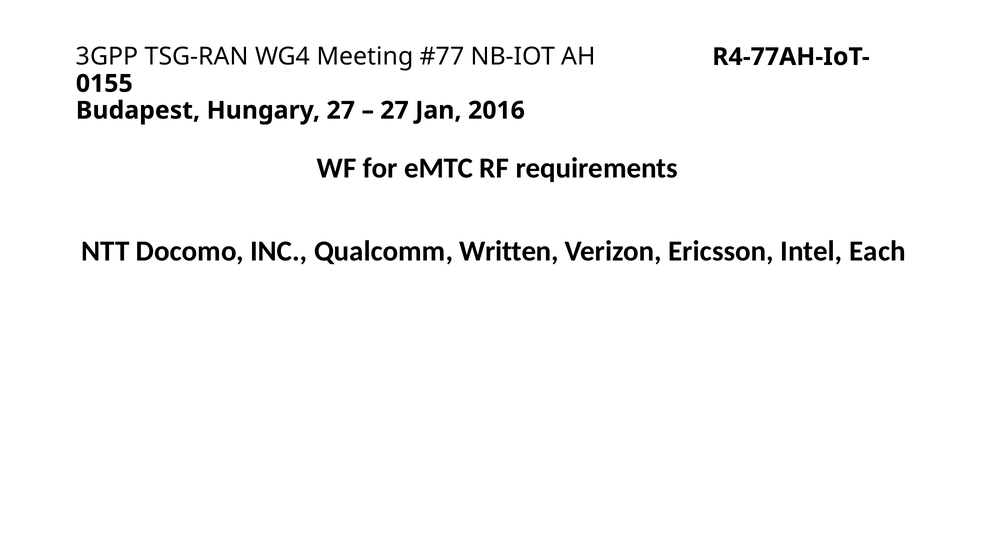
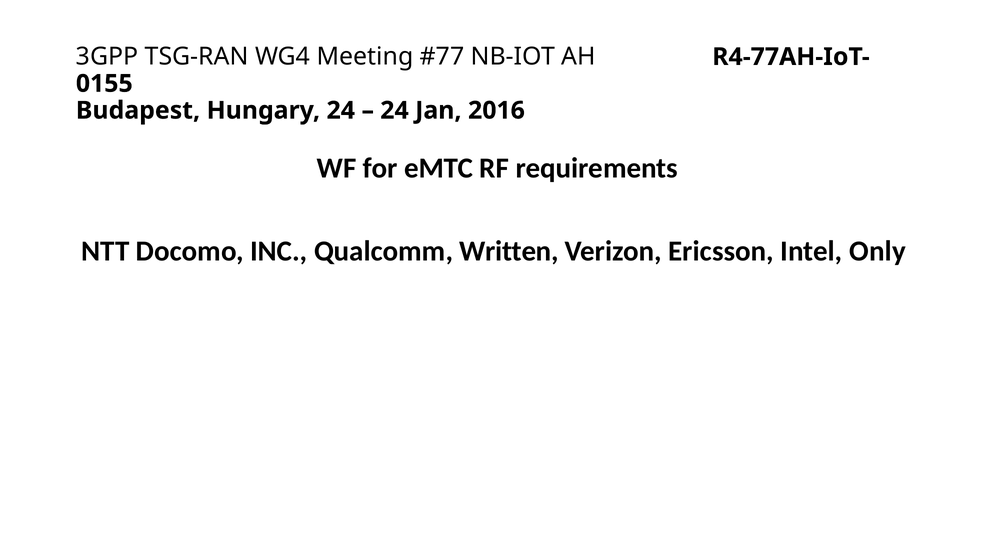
Hungary 27: 27 -> 24
27 at (394, 111): 27 -> 24
Each: Each -> Only
